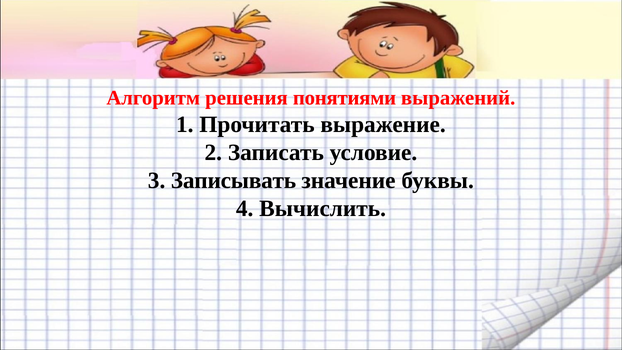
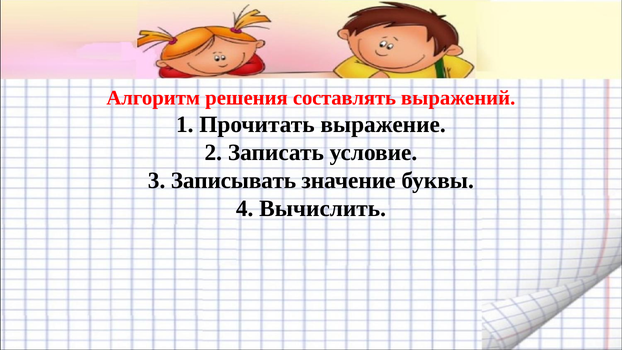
понятиями: понятиями -> составлять
